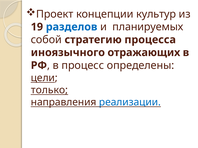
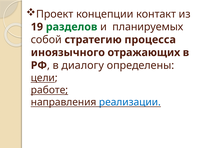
культур: культур -> контакт
разделов colour: blue -> green
процесс: процесс -> диалогу
только: только -> работе
